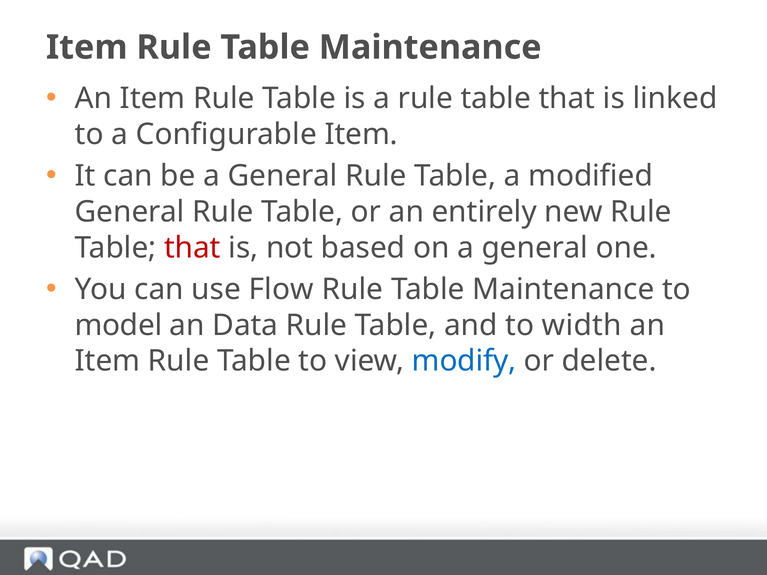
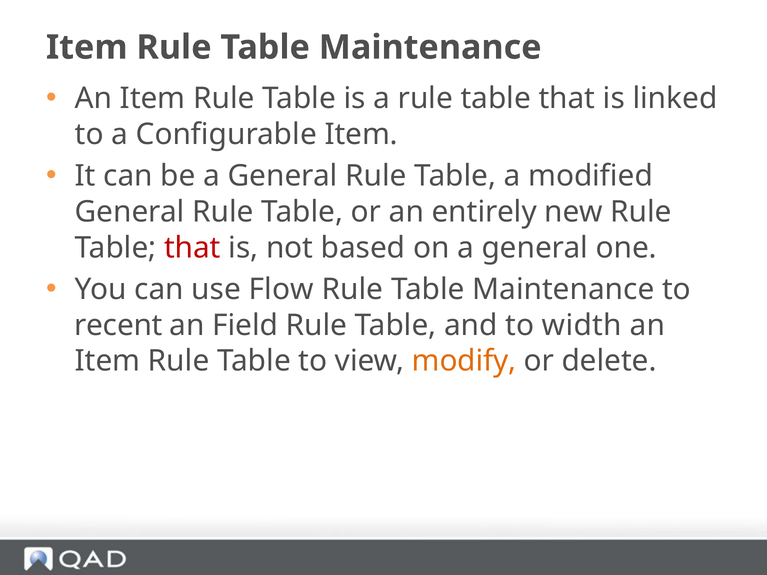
model: model -> recent
Data: Data -> Field
modify colour: blue -> orange
